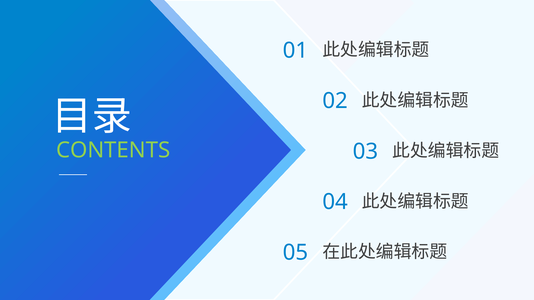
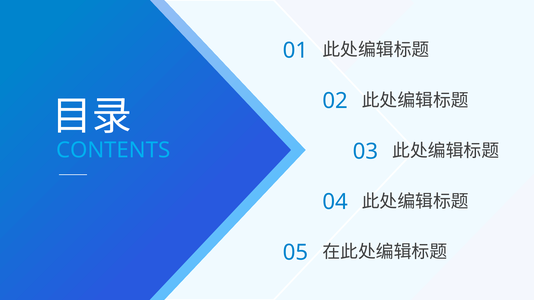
CONTENTS colour: light green -> light blue
